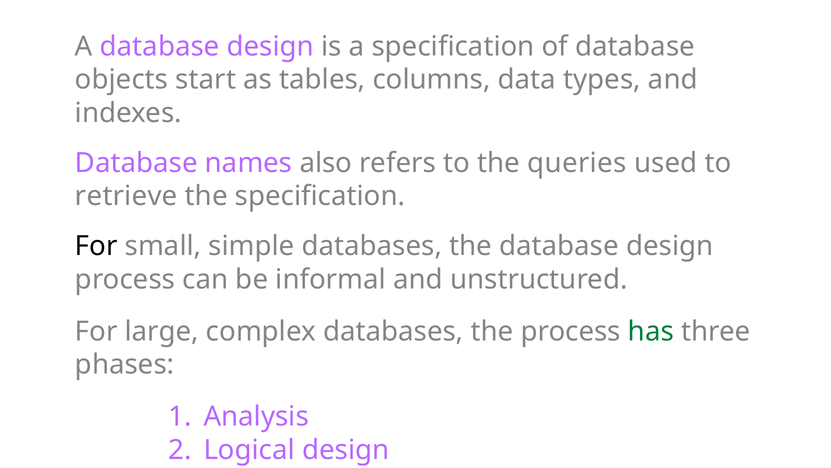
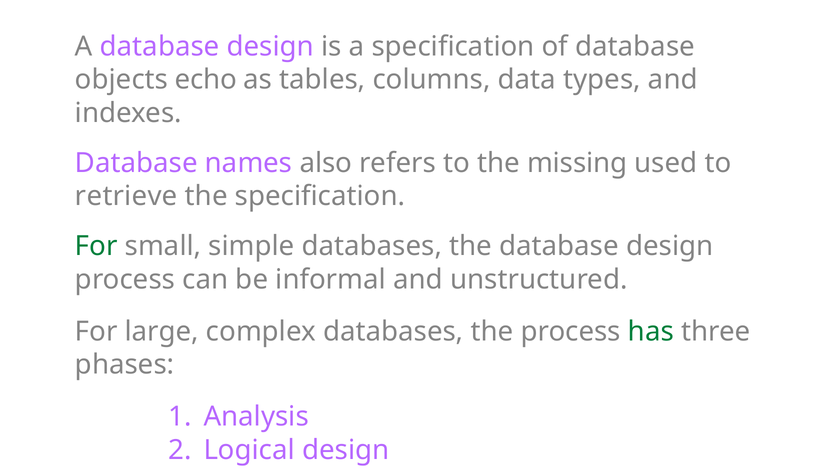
start: start -> echo
queries: queries -> missing
For at (96, 246) colour: black -> green
